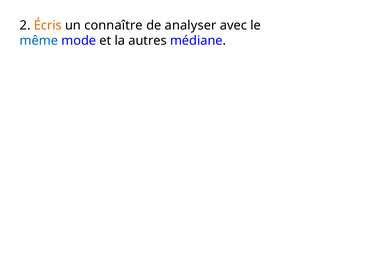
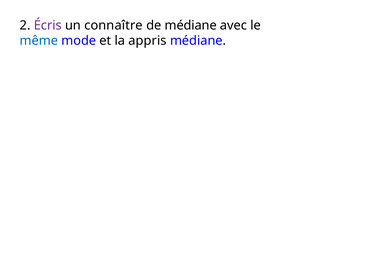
Écris colour: orange -> purple
de analyser: analyser -> médiane
autres: autres -> appris
